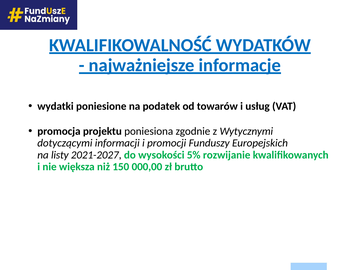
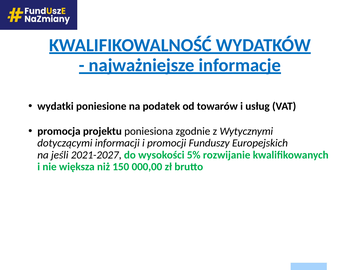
listy: listy -> jeśli
